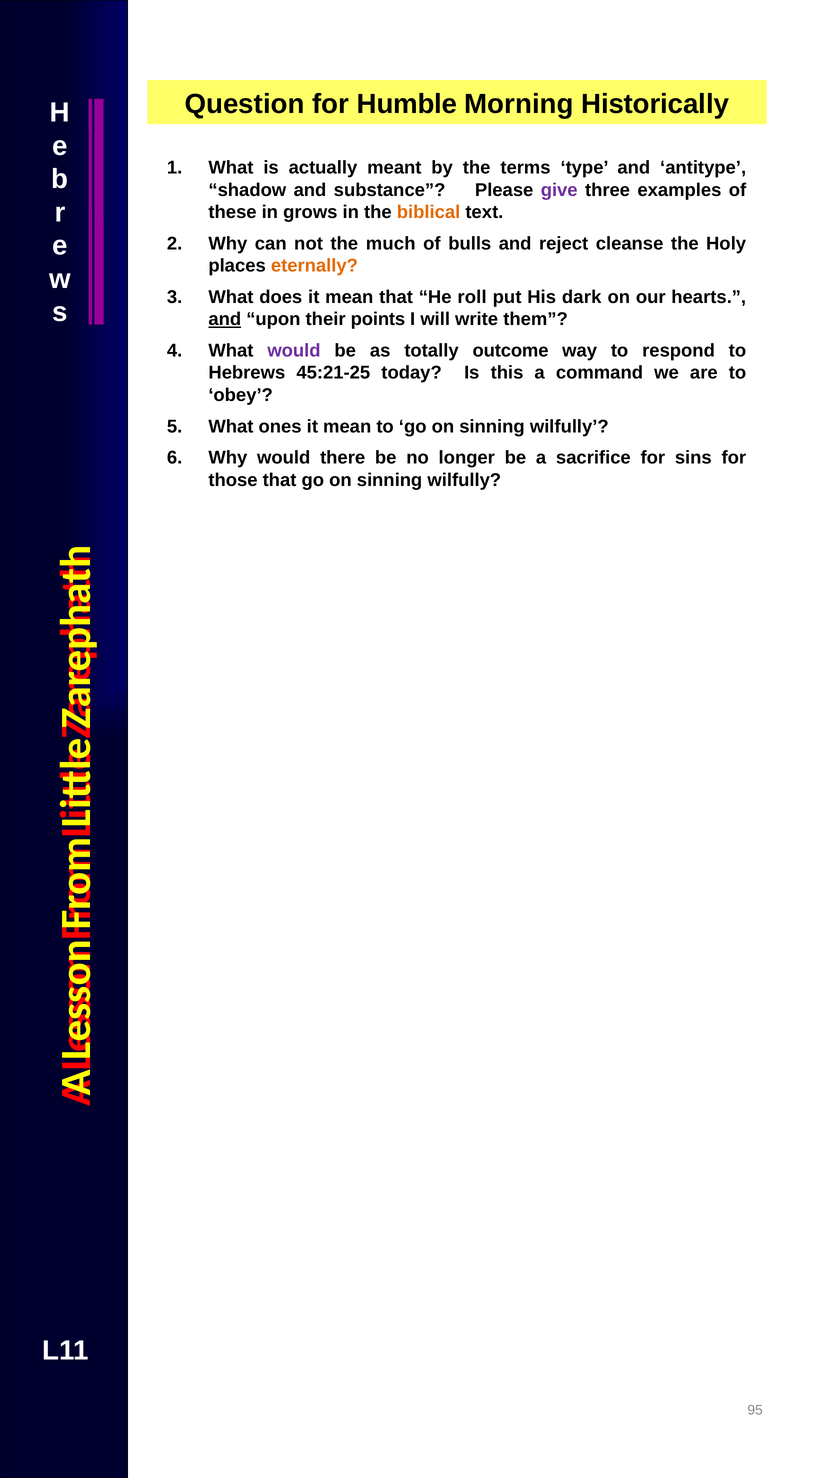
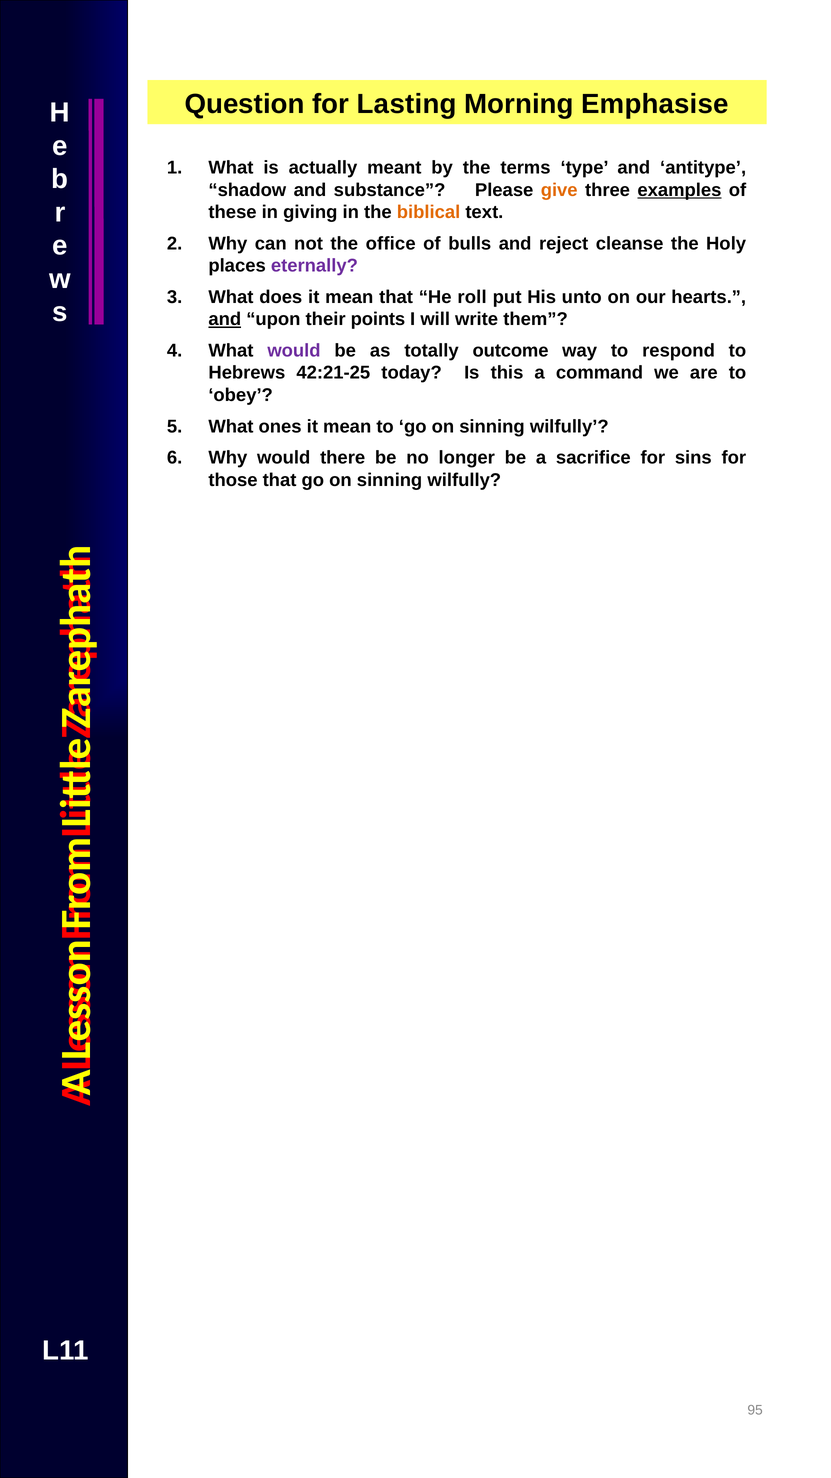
Humble: Humble -> Lasting
Historically: Historically -> Emphasise
give colour: purple -> orange
examples underline: none -> present
grows: grows -> giving
much: much -> office
eternally colour: orange -> purple
dark: dark -> unto
45:21-25: 45:21-25 -> 42:21-25
